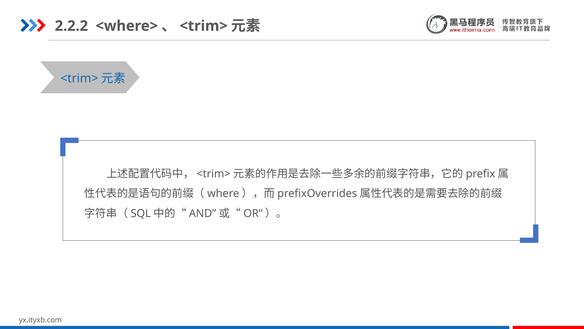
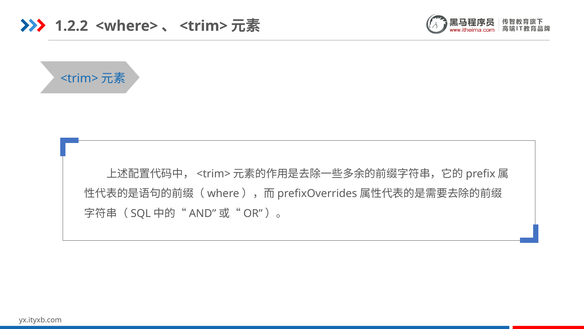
2.2.2: 2.2.2 -> 1.2.2
